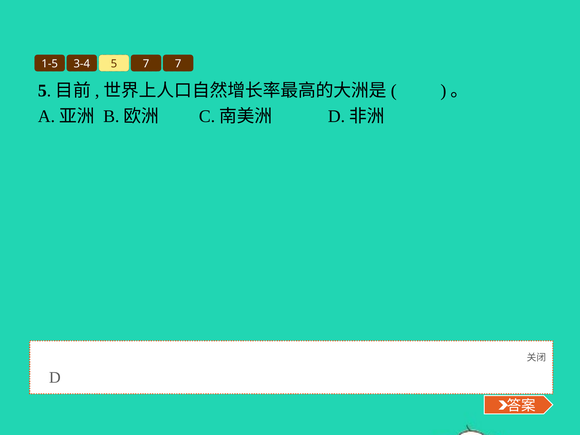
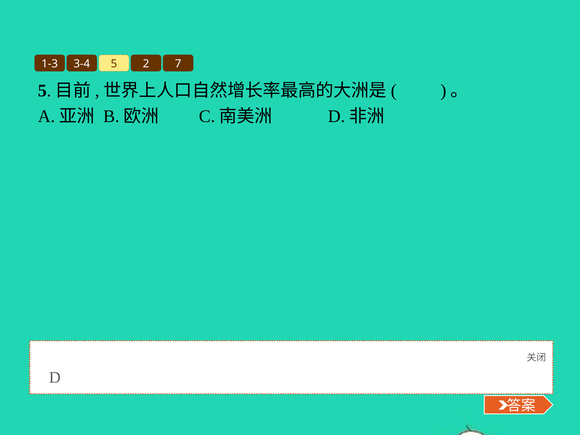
1-5: 1-5 -> 1-3
5 7: 7 -> 2
